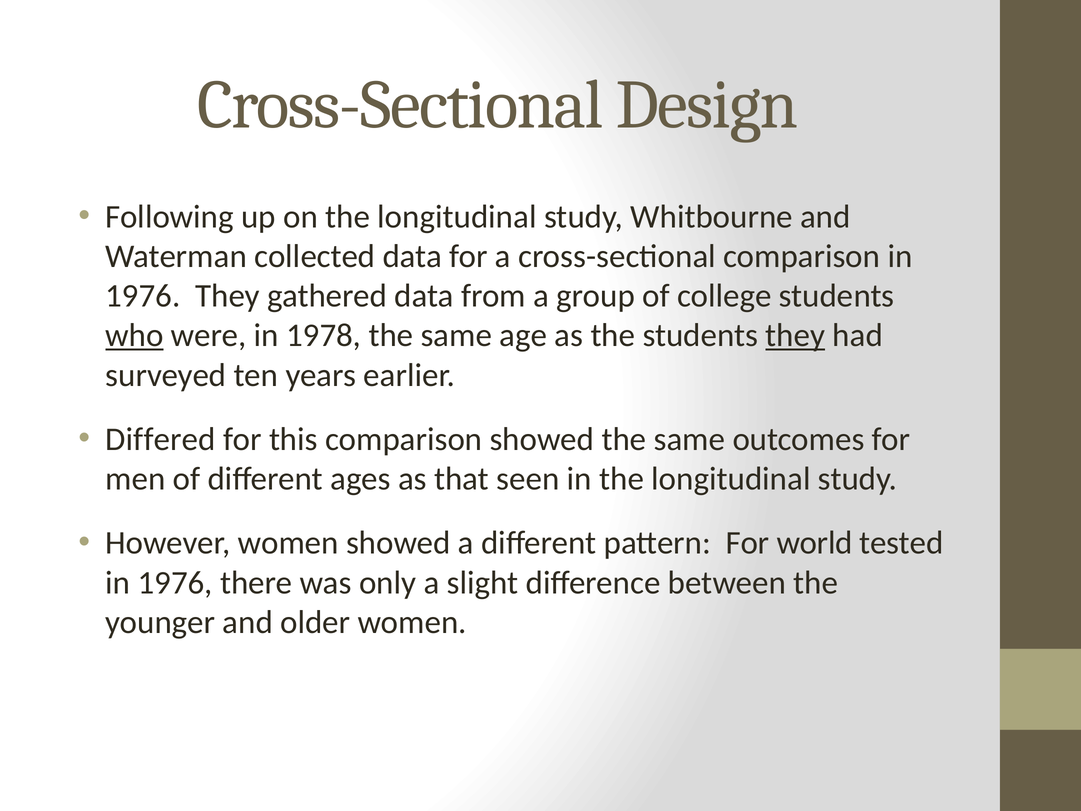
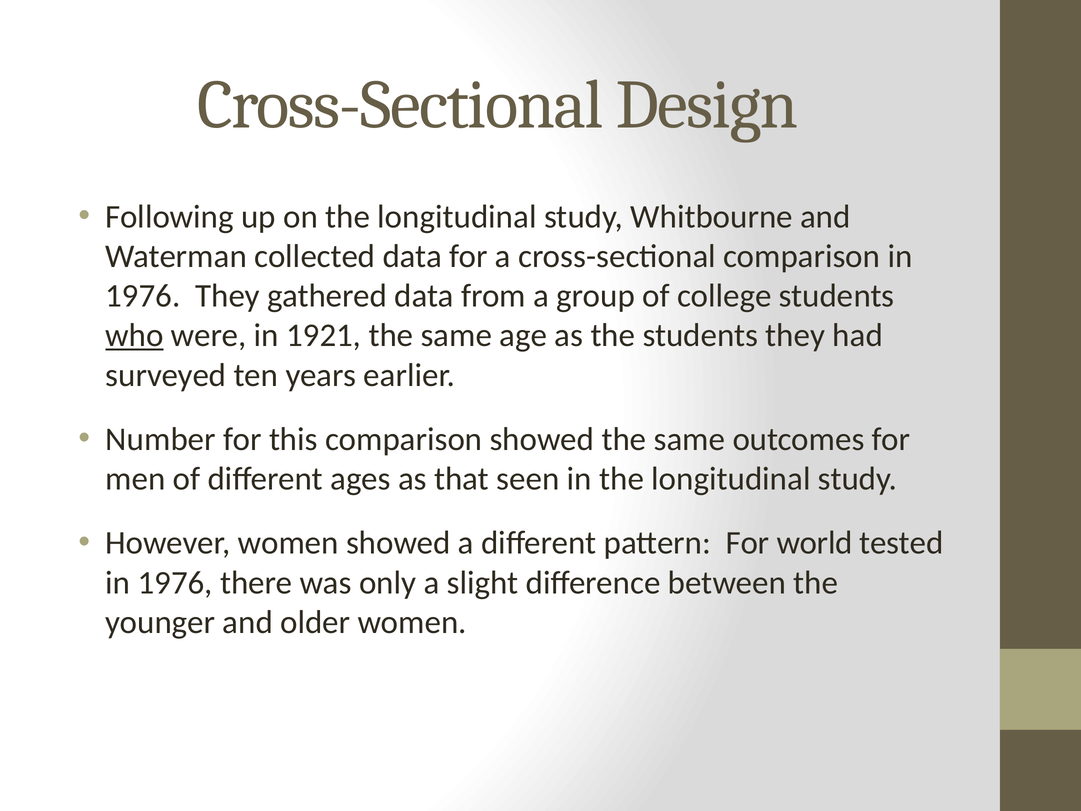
1978: 1978 -> 1921
they at (795, 335) underline: present -> none
Differed: Differed -> Number
